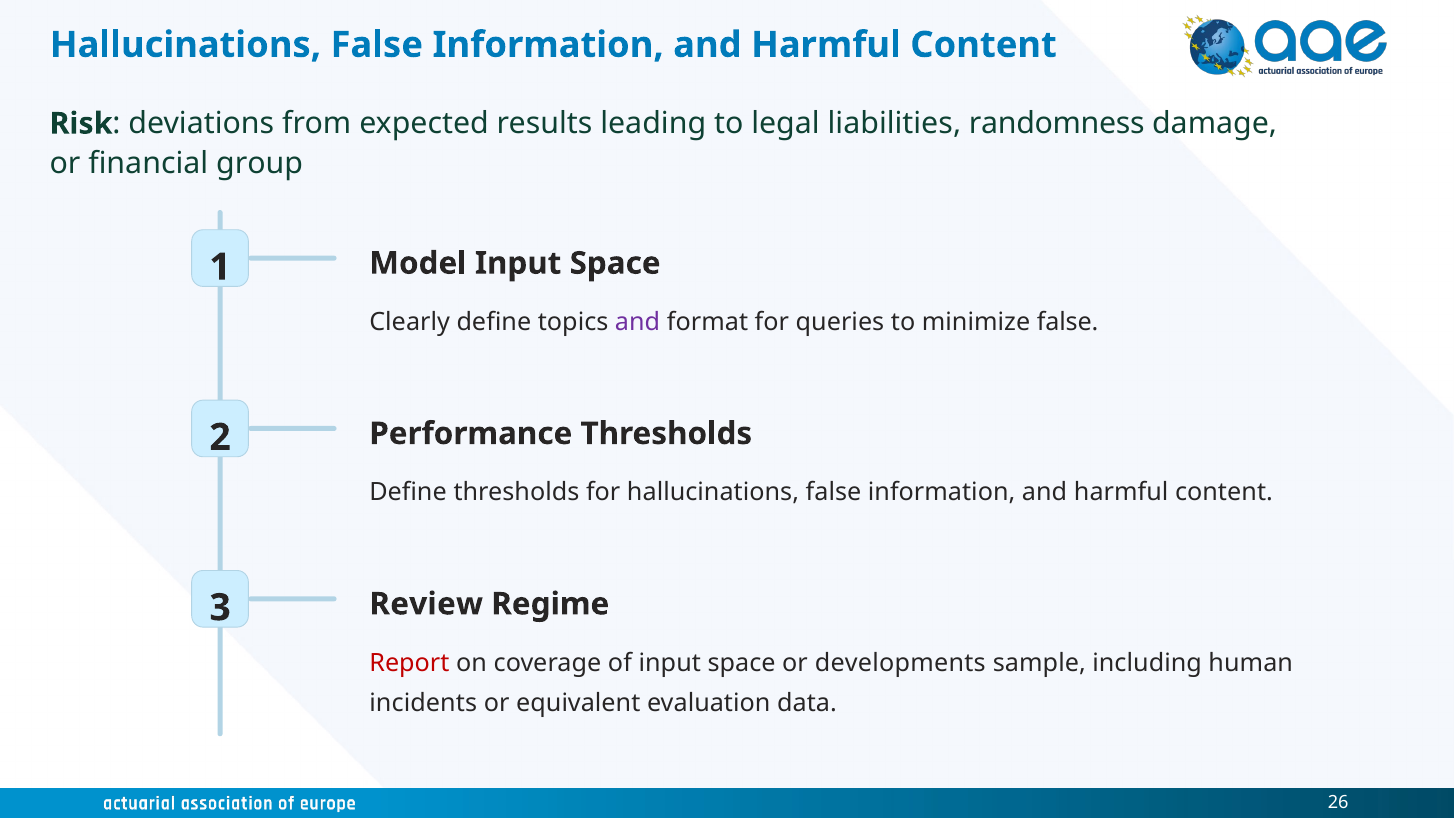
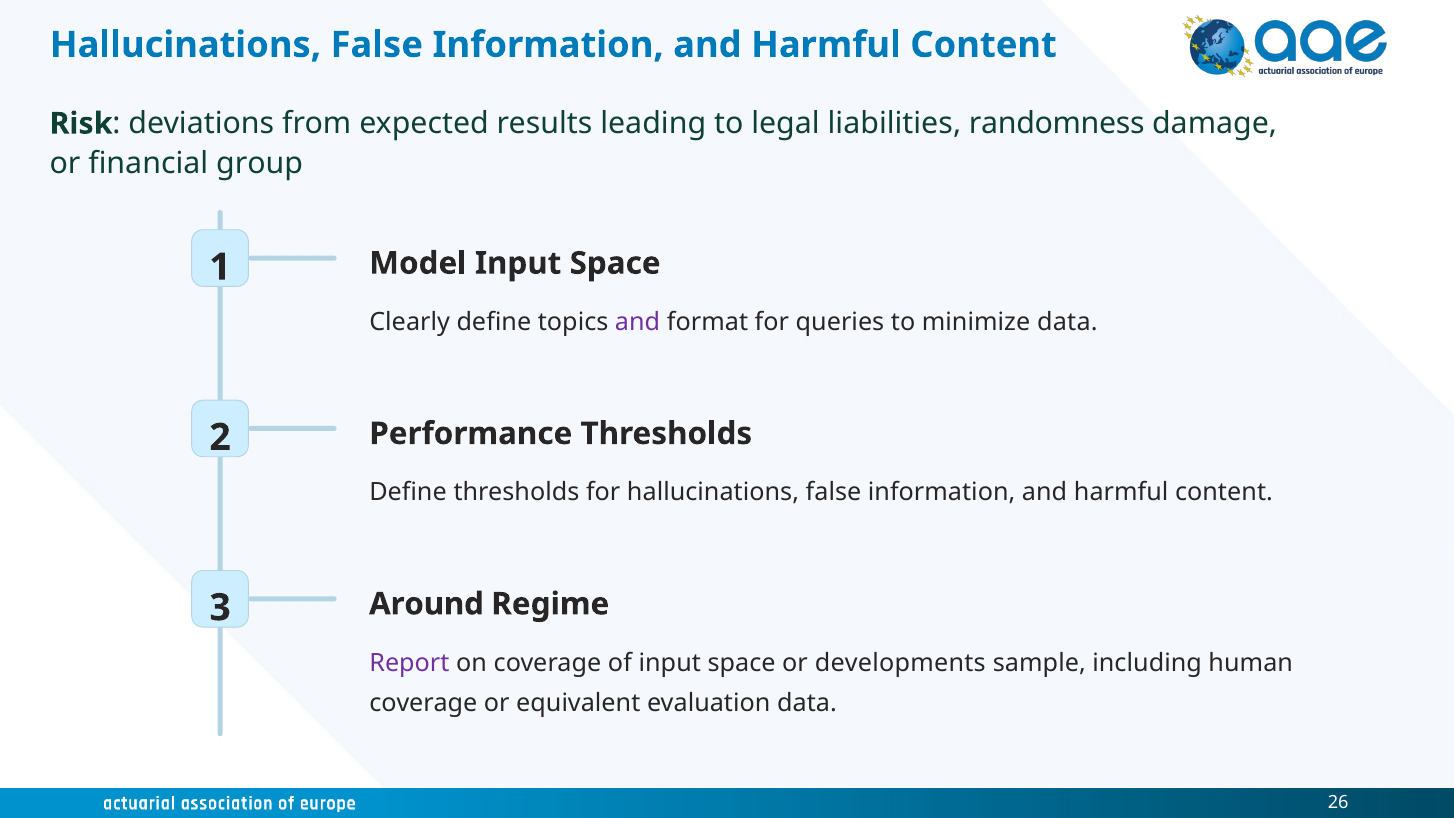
minimize false: false -> data
Review: Review -> Around
Report colour: red -> purple
incidents at (423, 703): incidents -> coverage
